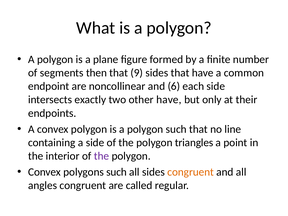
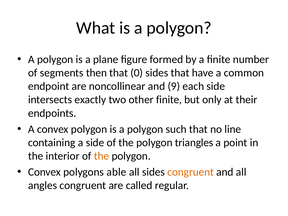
9: 9 -> 0
6: 6 -> 9
other have: have -> finite
the at (101, 156) colour: purple -> orange
polygons such: such -> able
